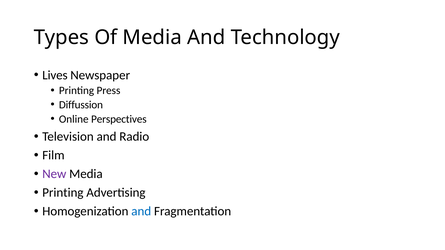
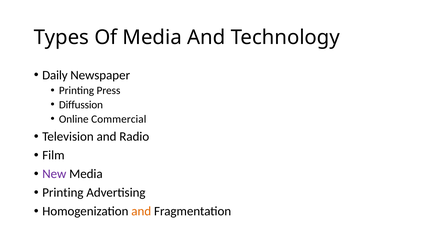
Lives: Lives -> Daily
Perspectives: Perspectives -> Commercial
and at (141, 211) colour: blue -> orange
